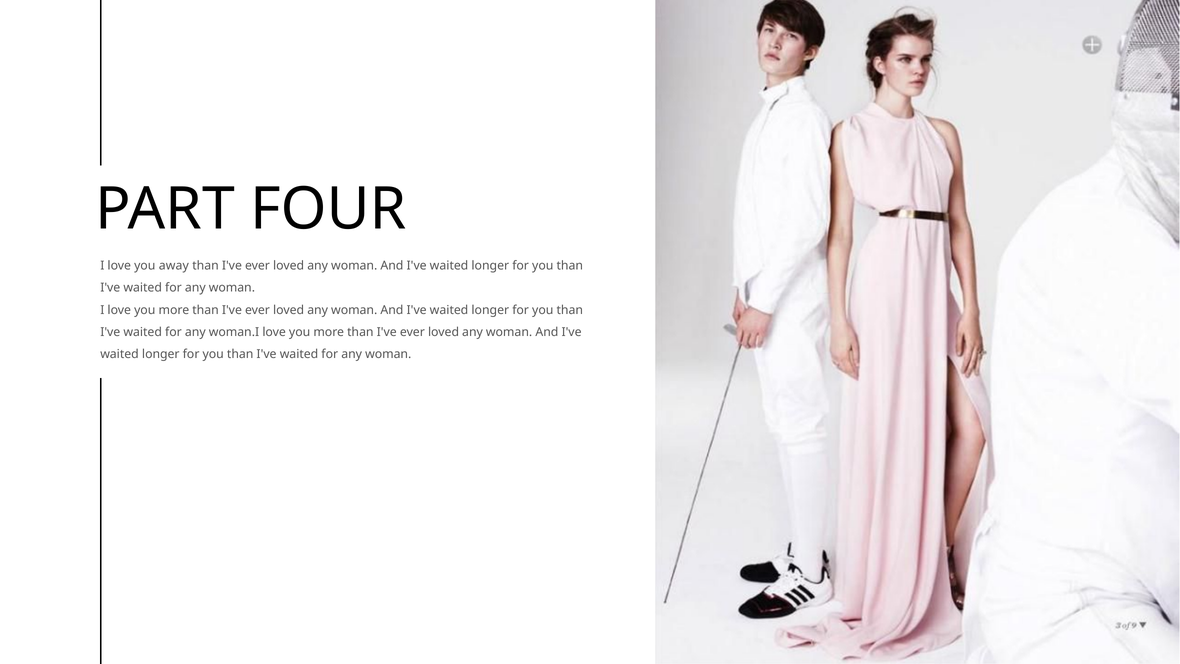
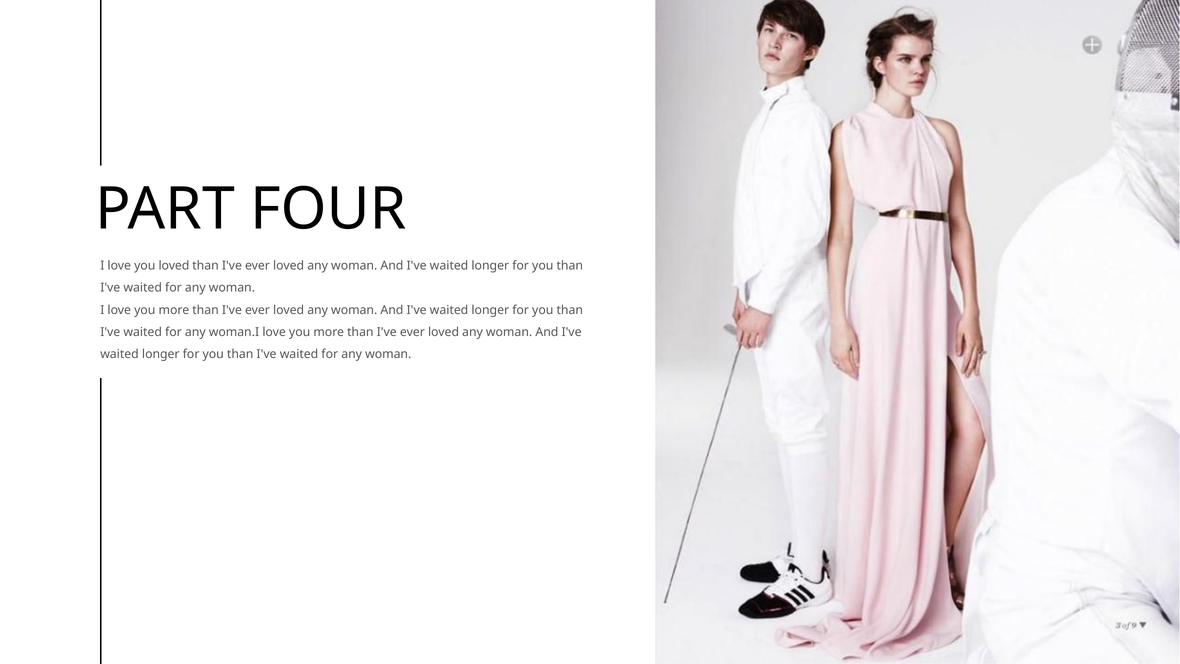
you away: away -> loved
